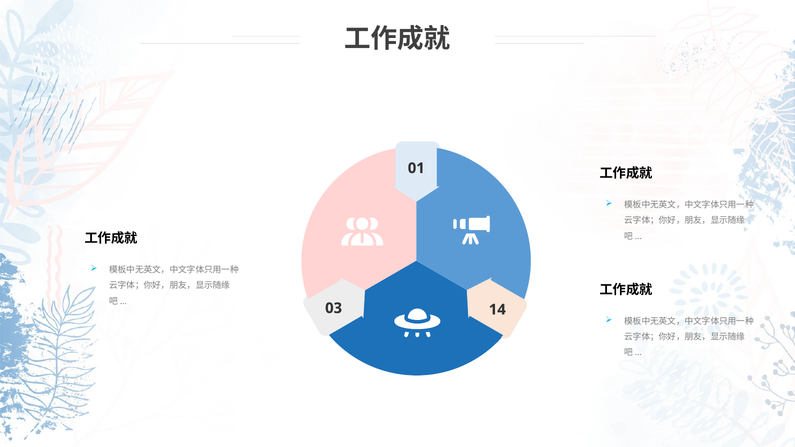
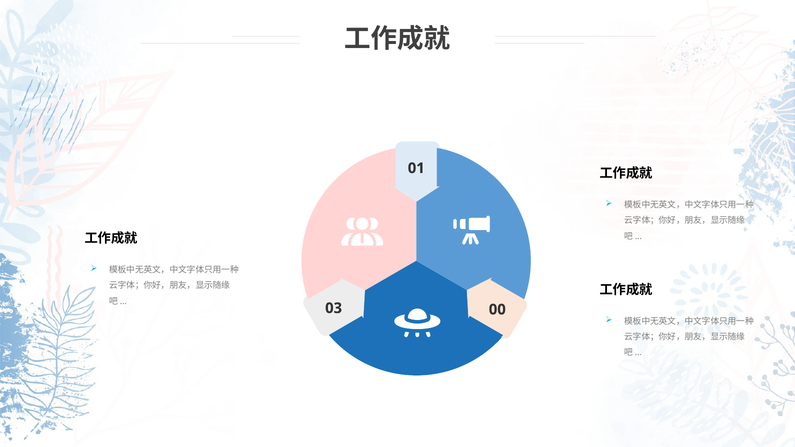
14: 14 -> 00
